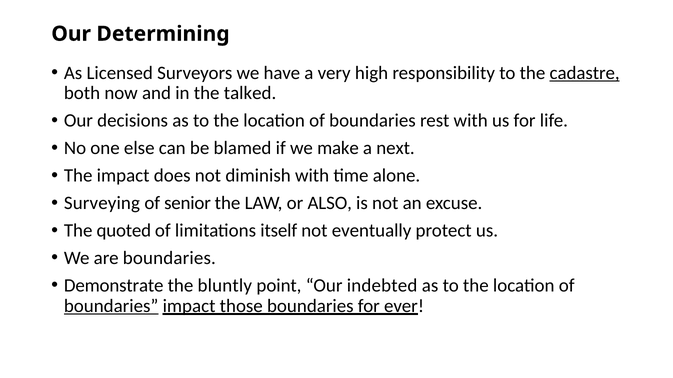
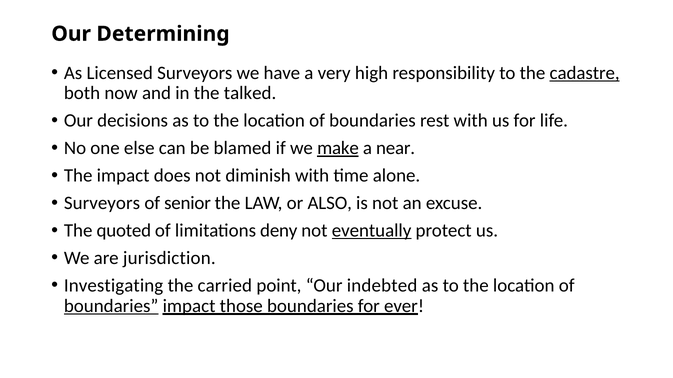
make underline: none -> present
next: next -> near
Surveying at (102, 203): Surveying -> Surveyors
itself: itself -> deny
eventually underline: none -> present
are boundaries: boundaries -> jurisdiction
Demonstrate: Demonstrate -> Investigating
bluntly: bluntly -> carried
